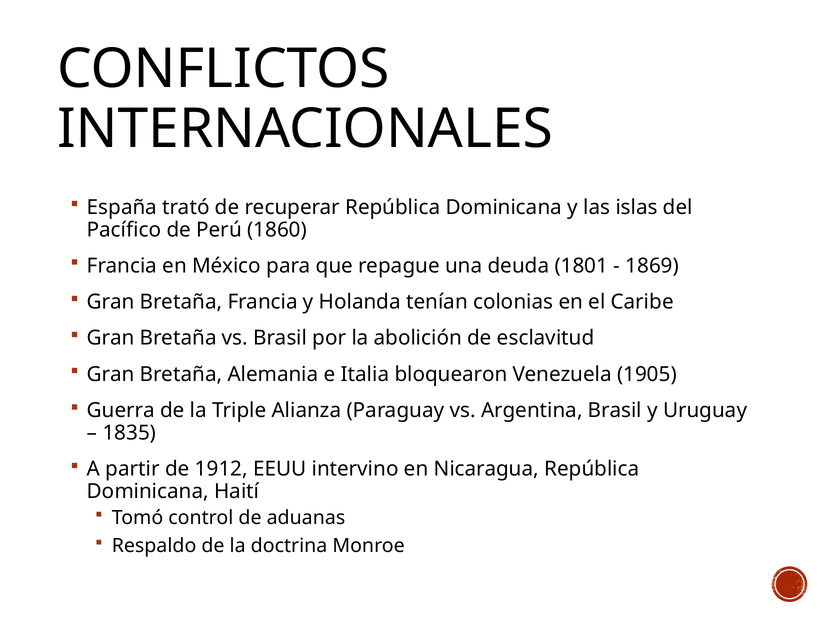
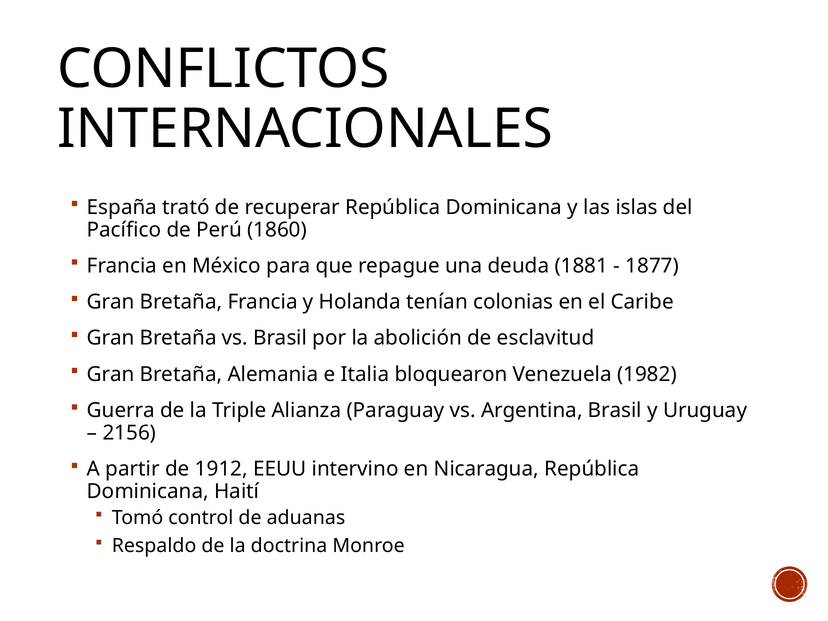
1801: 1801 -> 1881
1869: 1869 -> 1877
1905: 1905 -> 1982
1835: 1835 -> 2156
